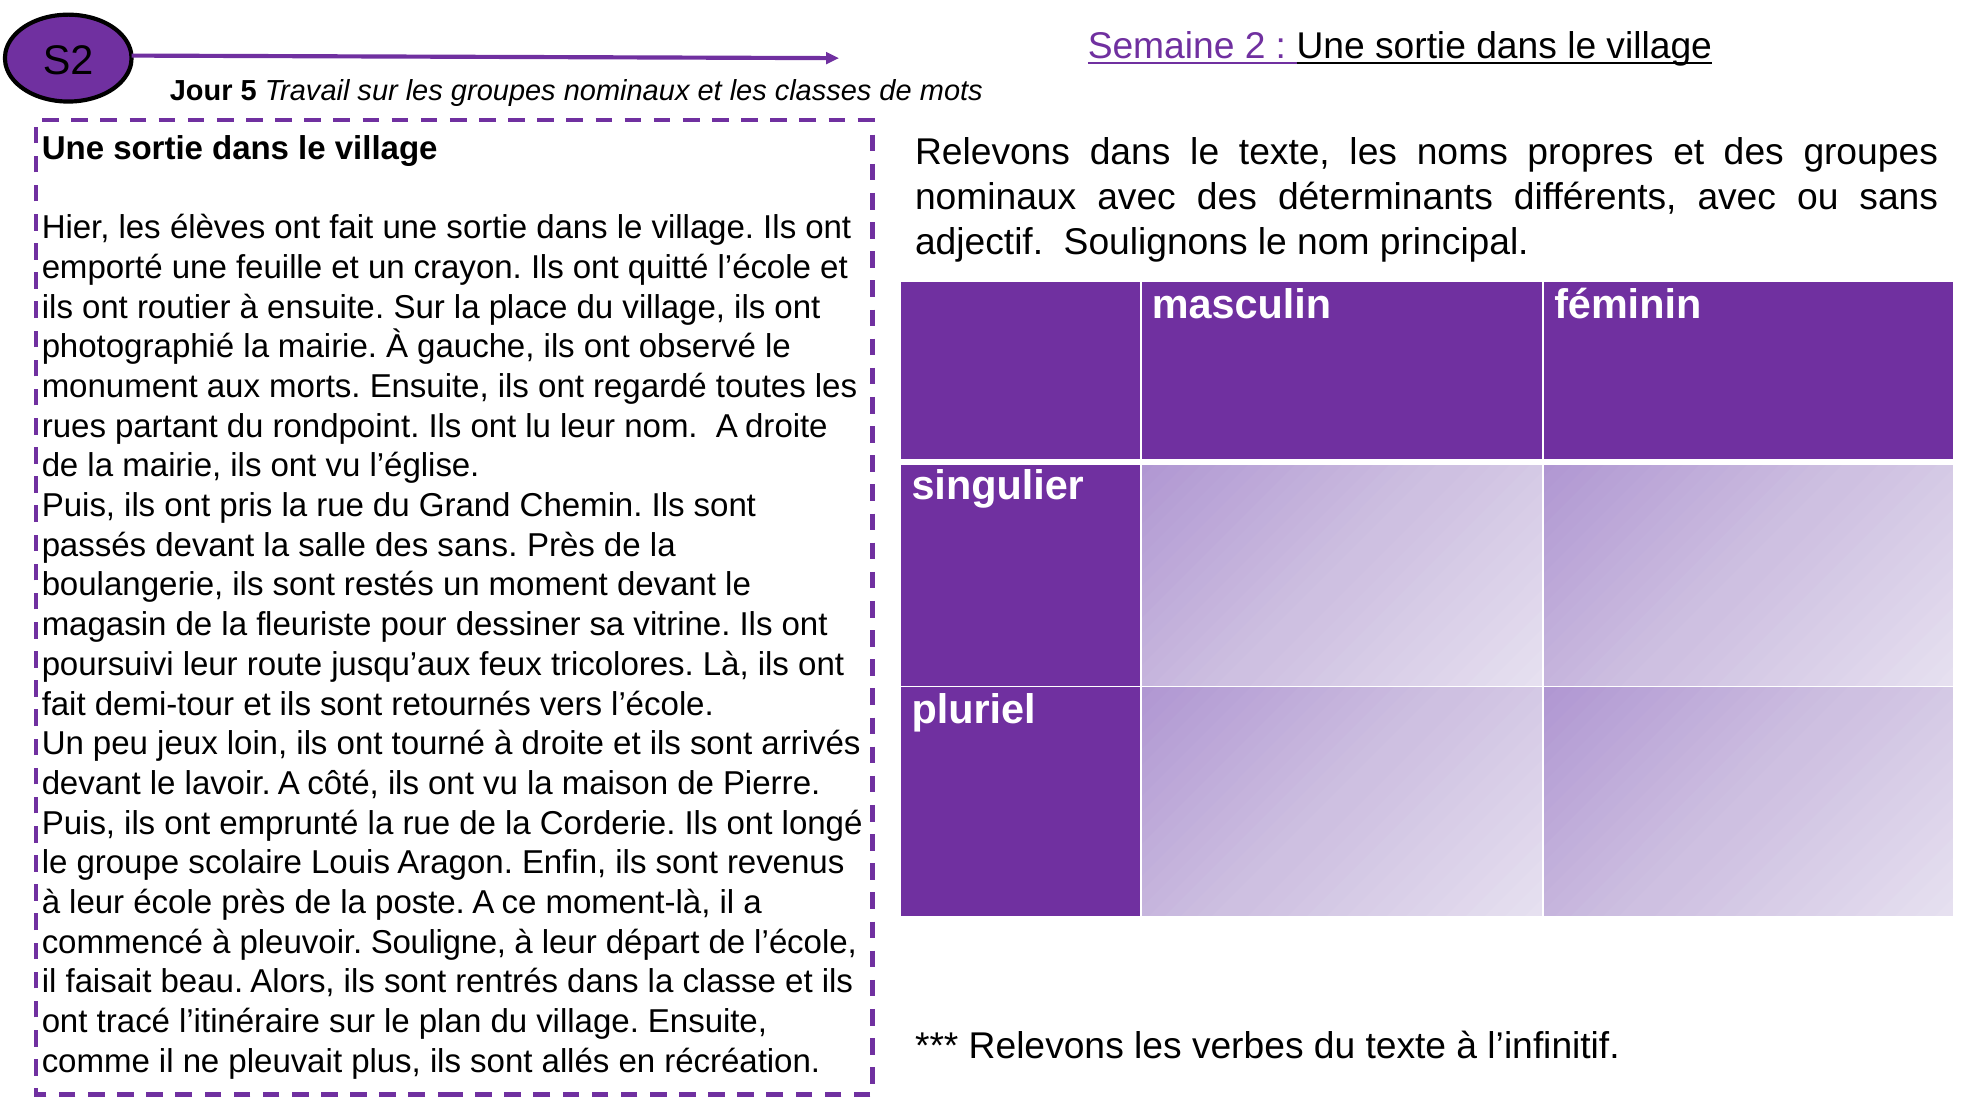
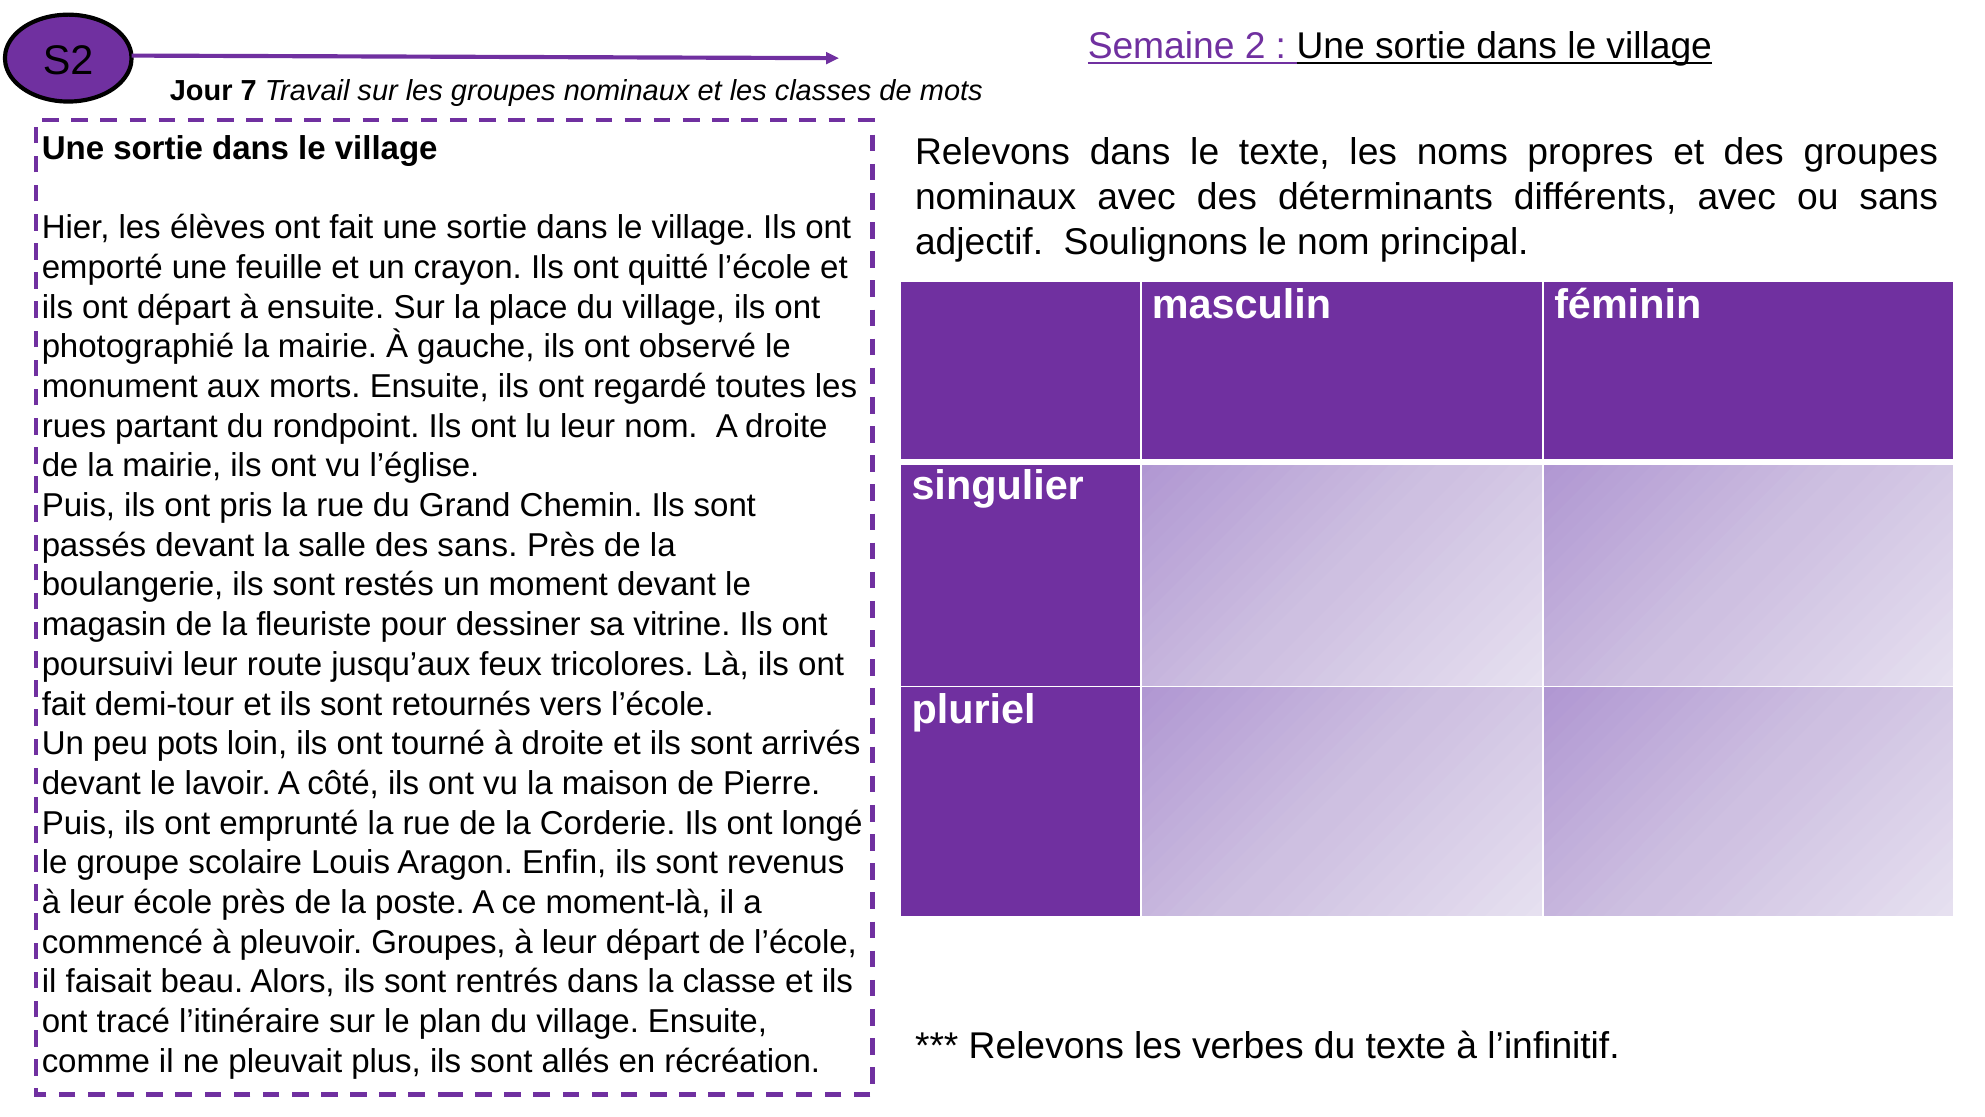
5: 5 -> 7
ont routier: routier -> départ
jeux: jeux -> pots
pleuvoir Souligne: Souligne -> Groupes
